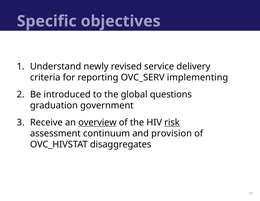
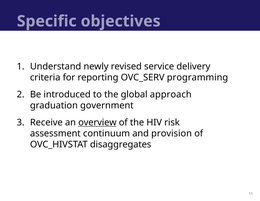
implementing: implementing -> programming
questions: questions -> approach
risk underline: present -> none
